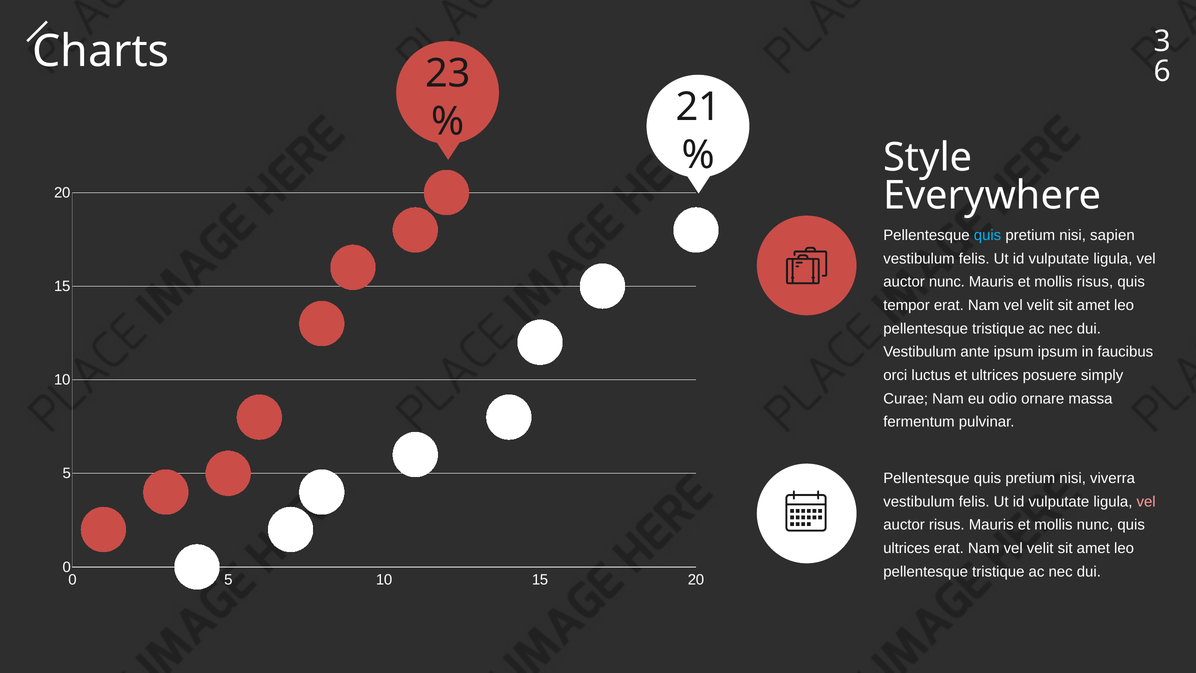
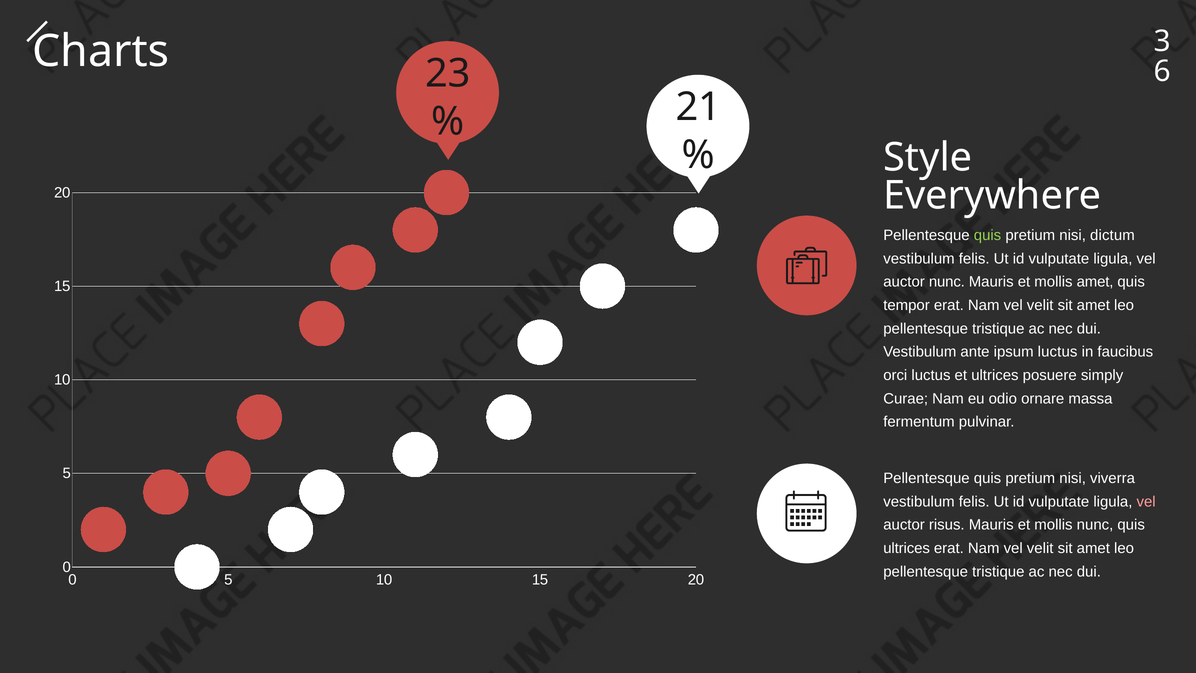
quis at (988, 235) colour: light blue -> light green
sapien: sapien -> dictum
mollis risus: risus -> amet
ipsum ipsum: ipsum -> luctus
